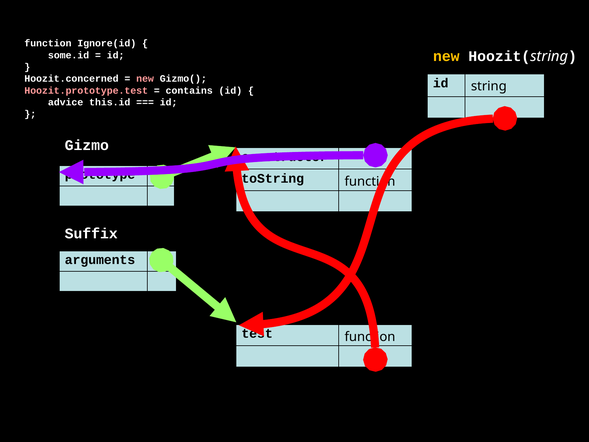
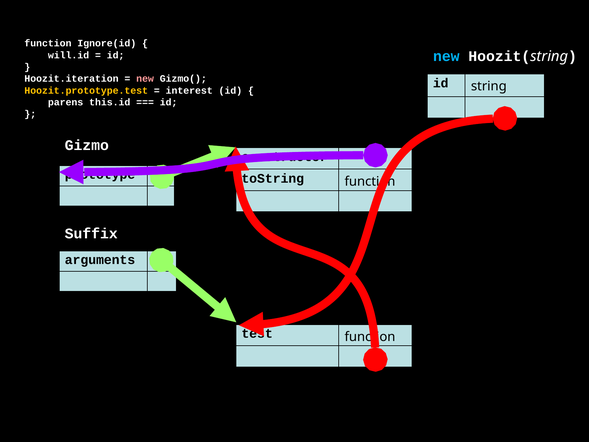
new at (446, 56) colour: yellow -> light blue
some.id: some.id -> will.id
Hoozit.concerned: Hoozit.concerned -> Hoozit.iteration
Hoozit.prototype.test colour: pink -> yellow
contains: contains -> interest
advice: advice -> parens
